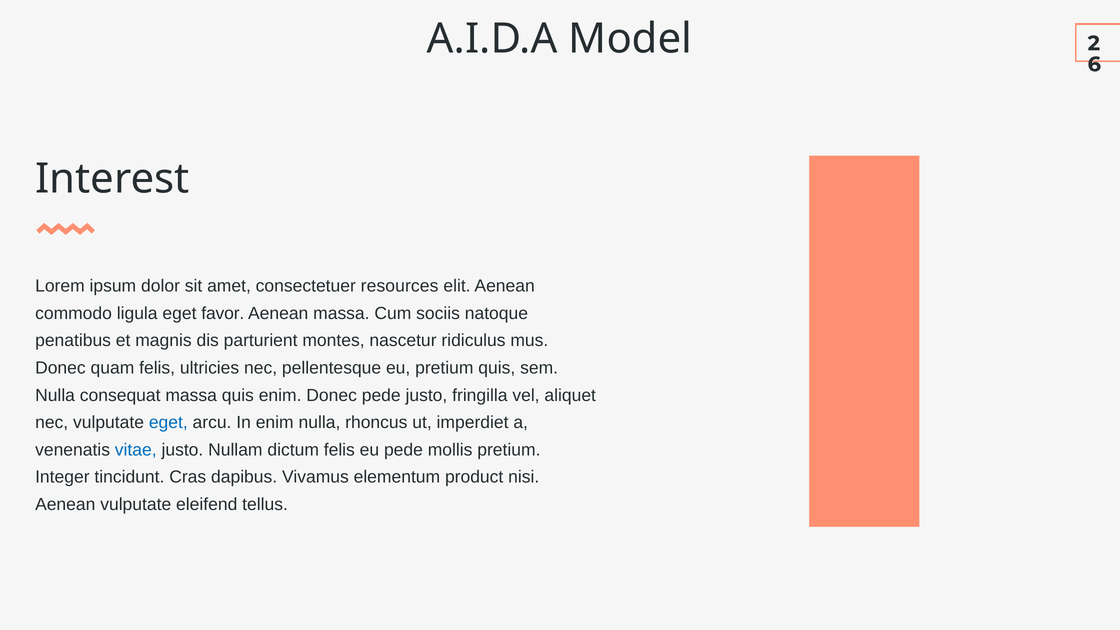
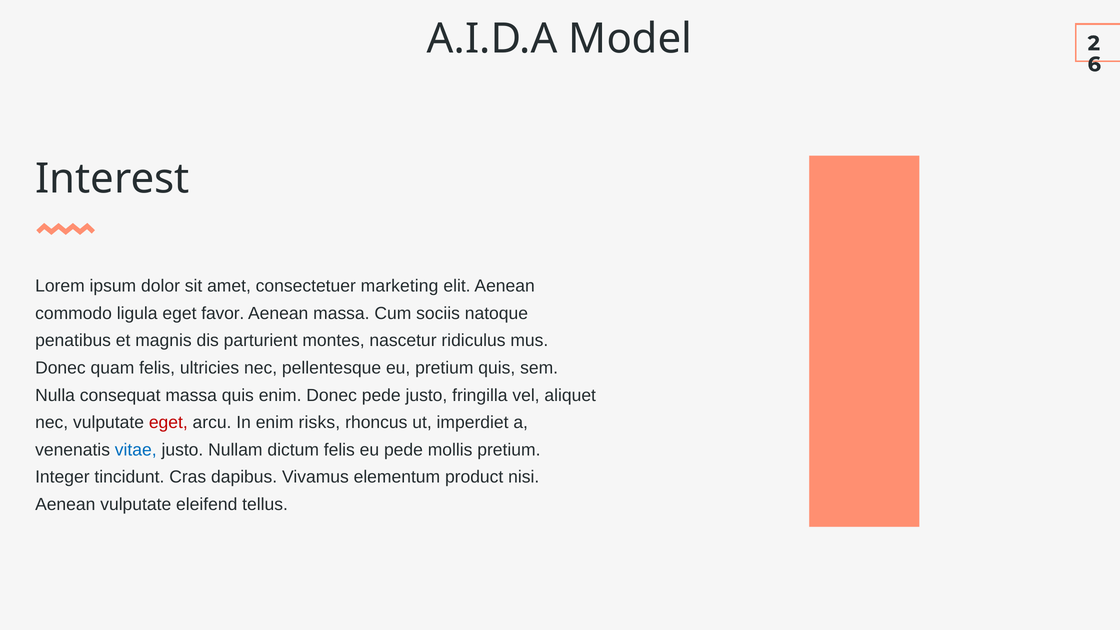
resources: resources -> marketing
eget at (168, 423) colour: blue -> red
enim nulla: nulla -> risks
